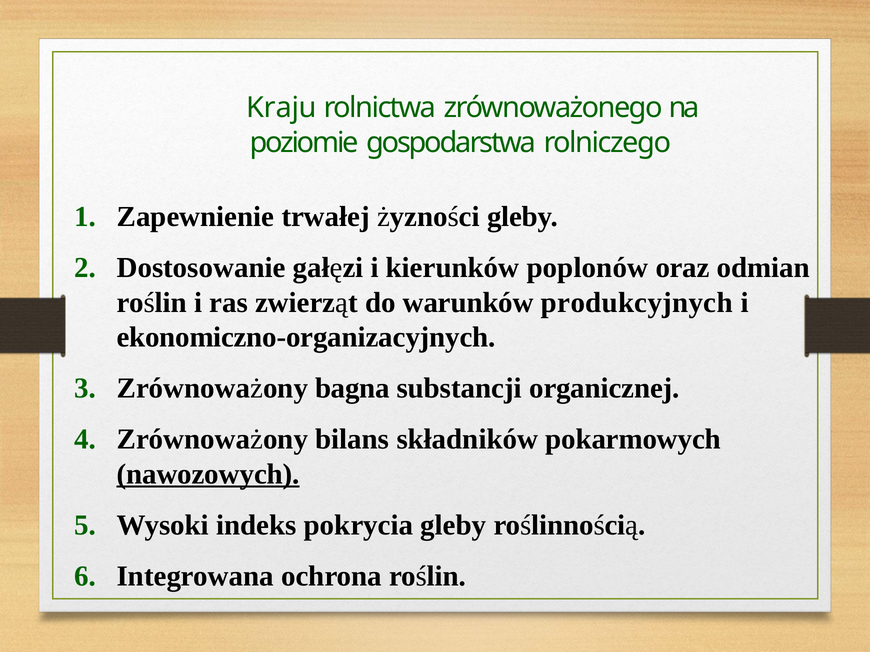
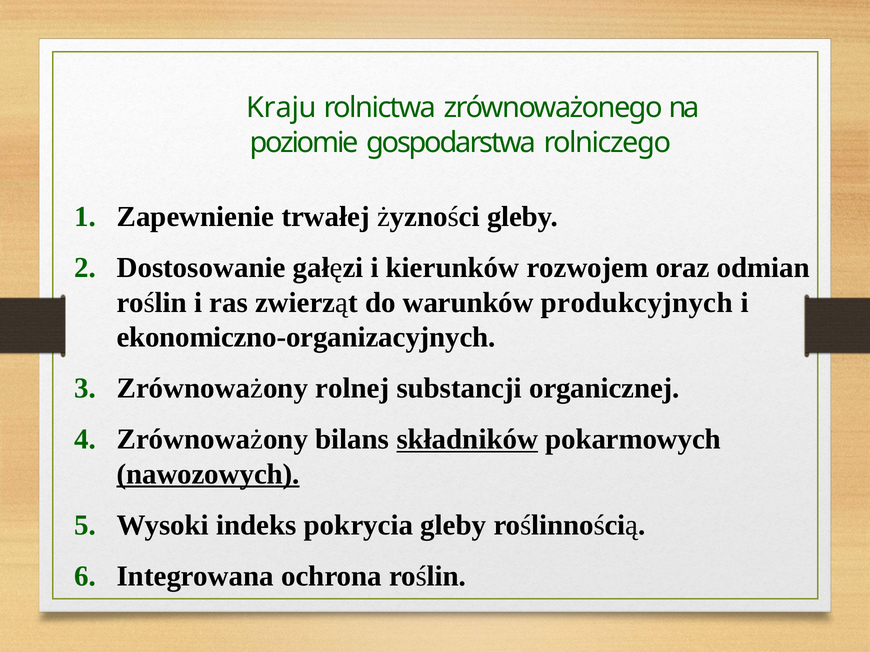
poplonów: poplonów -> rozwojem
bagna: bagna -> rolnej
składników underline: none -> present
